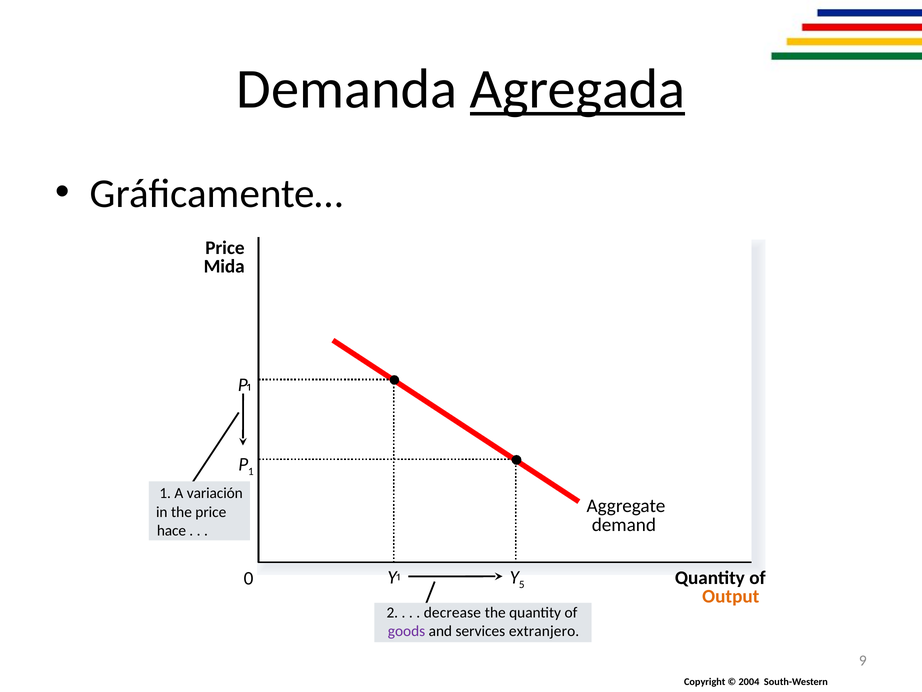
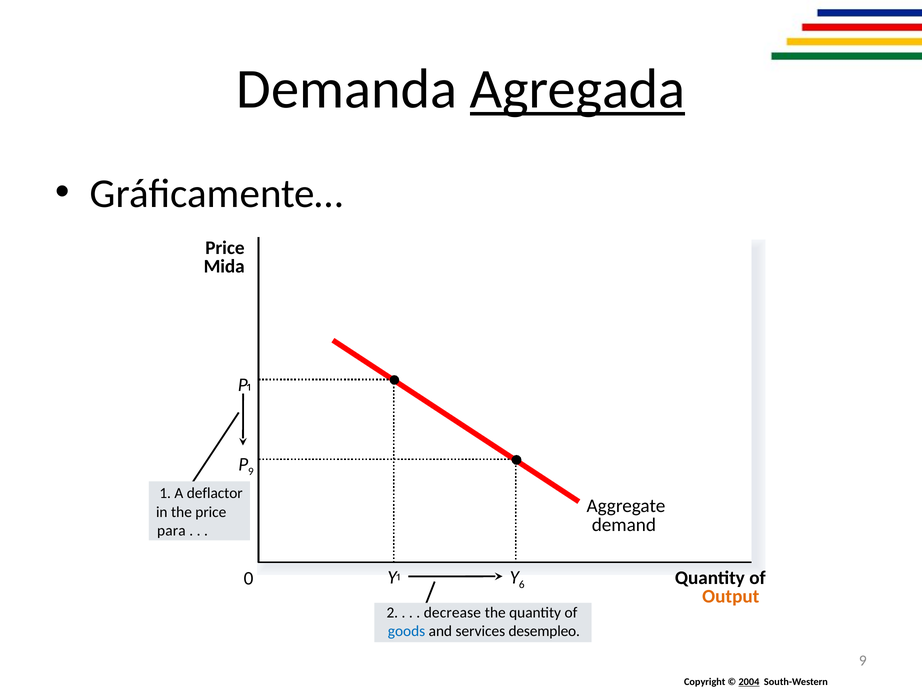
P 1: 1 -> 9
variación: variación -> deflactor
hace: hace -> para
5: 5 -> 6
goods colour: purple -> blue
extranjero: extranjero -> desempleo
2004 underline: none -> present
